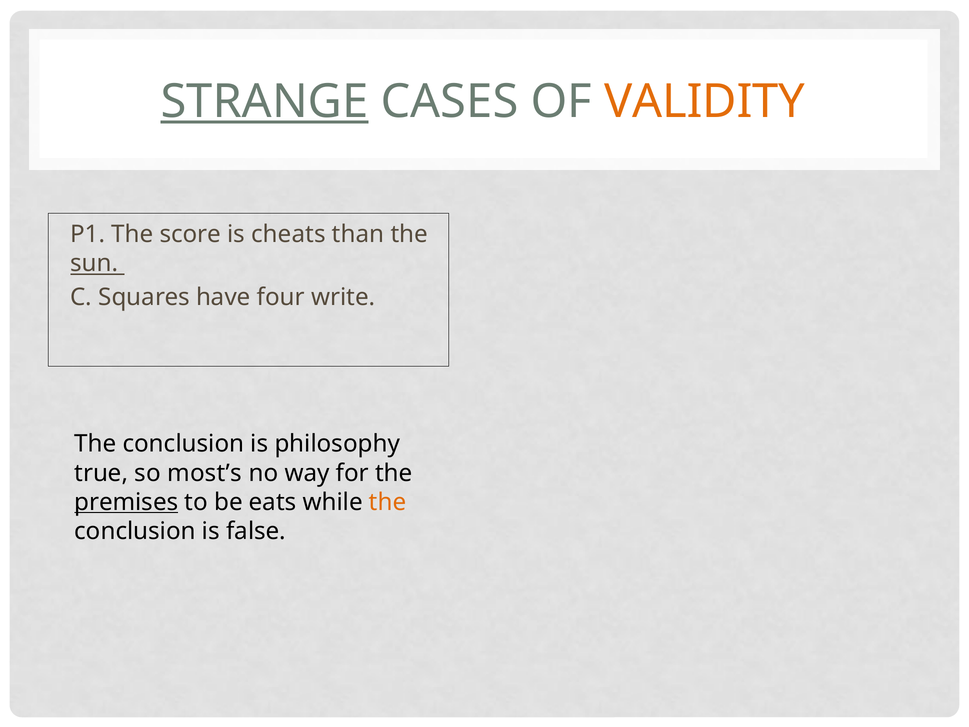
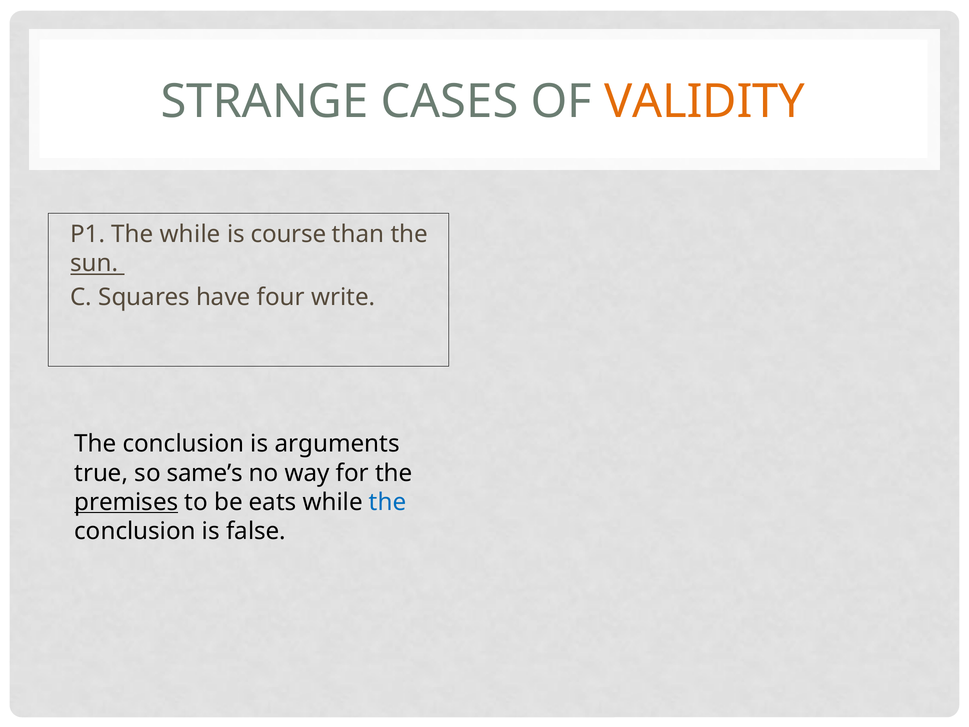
STRANGE underline: present -> none
The score: score -> while
cheats: cheats -> course
philosophy: philosophy -> arguments
most’s: most’s -> same’s
the at (388, 502) colour: orange -> blue
